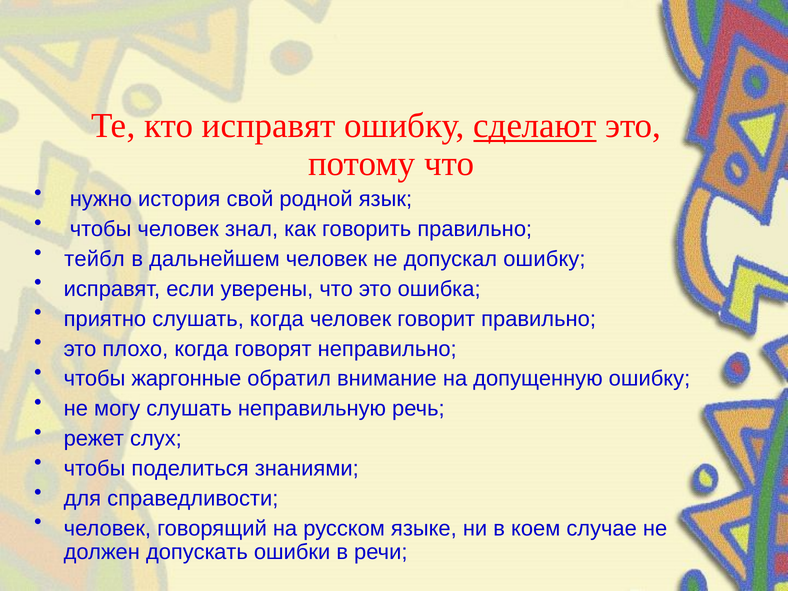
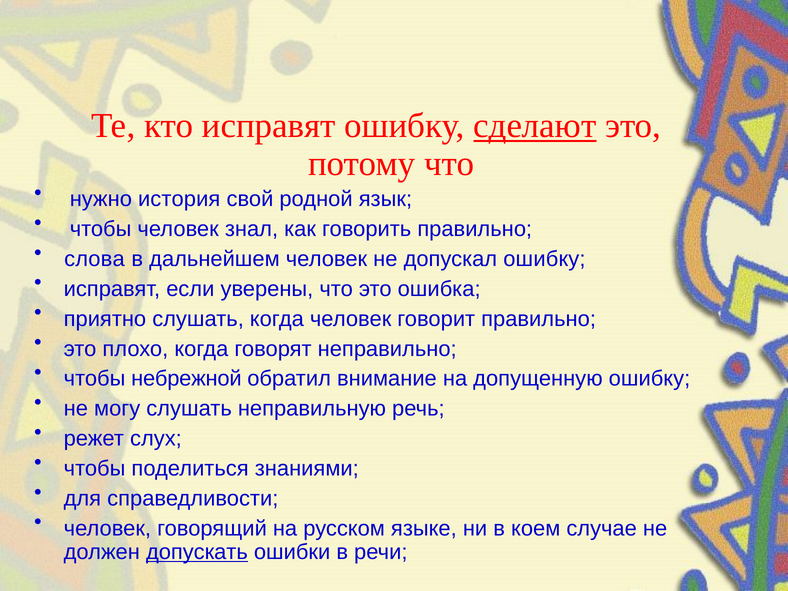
тейбл: тейбл -> слова
жаргонные: жаргонные -> небрежной
допускать underline: none -> present
